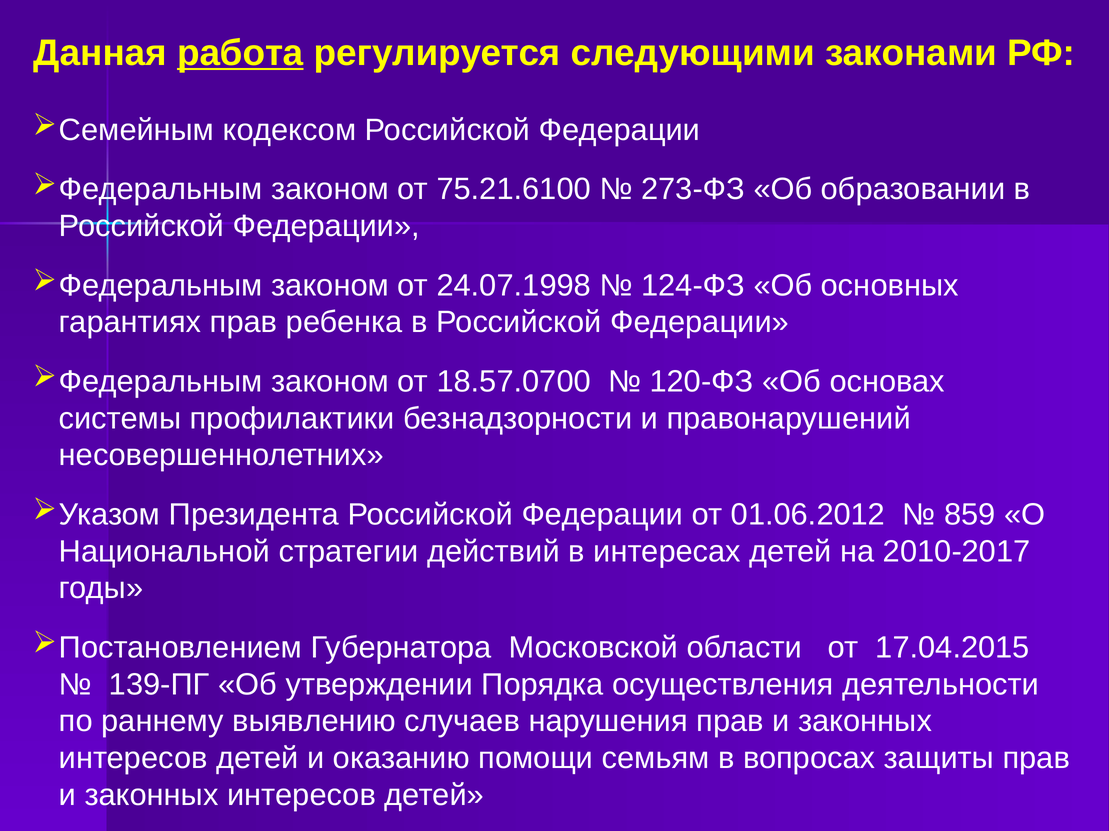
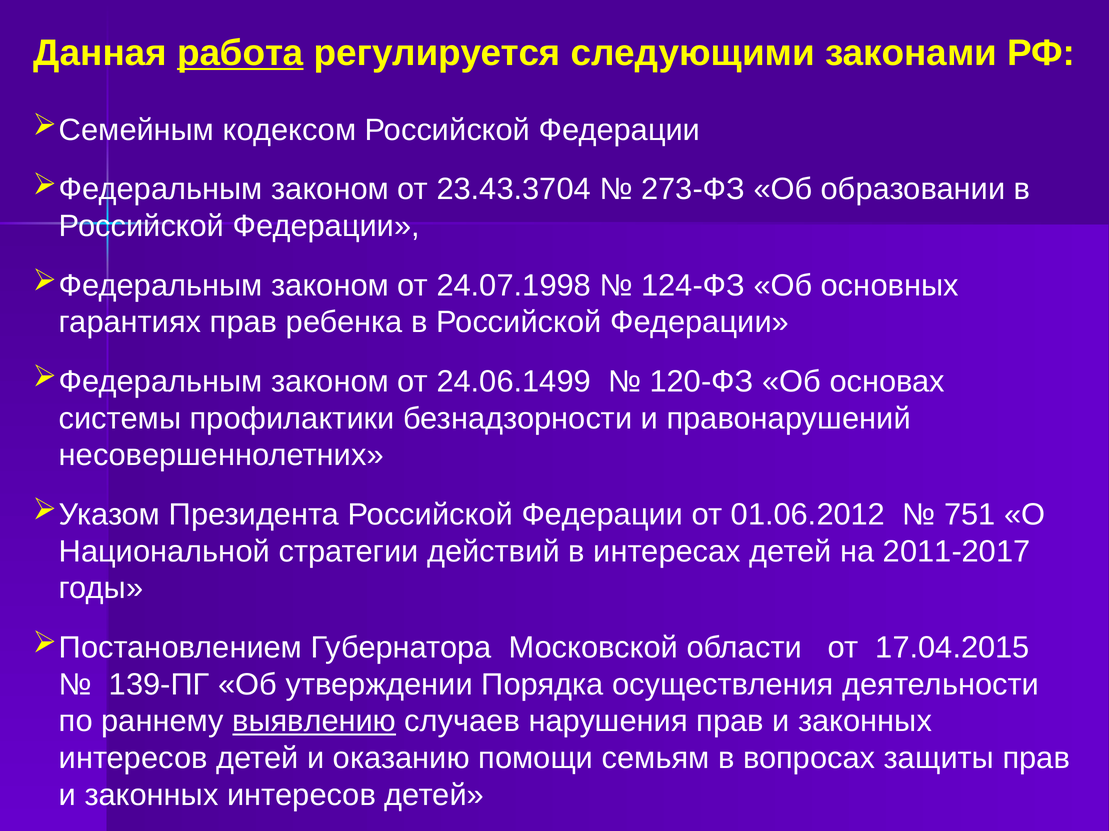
75.21.6100: 75.21.6100 -> 23.43.3704
18.57.0700: 18.57.0700 -> 24.06.1499
859: 859 -> 751
2010-2017: 2010-2017 -> 2011-2017
выявлению underline: none -> present
